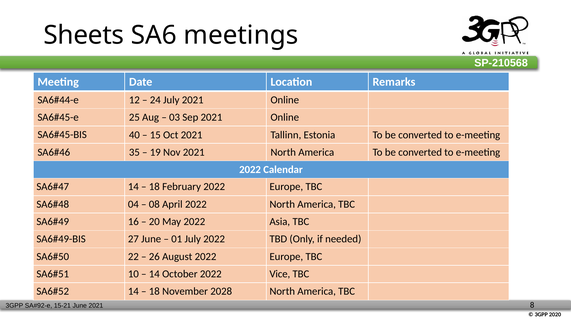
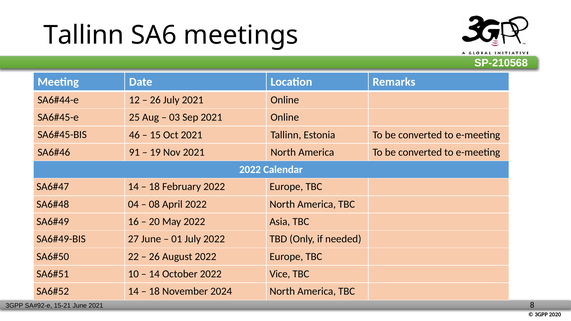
Sheets at (84, 35): Sheets -> Tallinn
24 at (155, 100): 24 -> 26
40: 40 -> 46
35: 35 -> 91
2028: 2028 -> 2024
